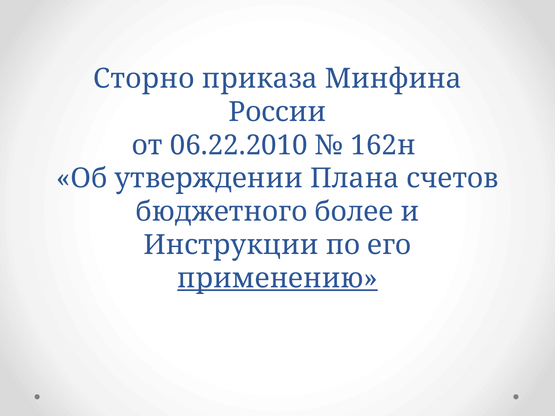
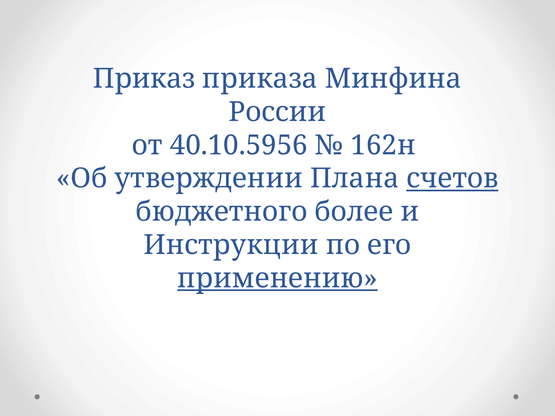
Сторно: Сторно -> Приказ
06.22.2010: 06.22.2010 -> 40.10.5956
счетов underline: none -> present
